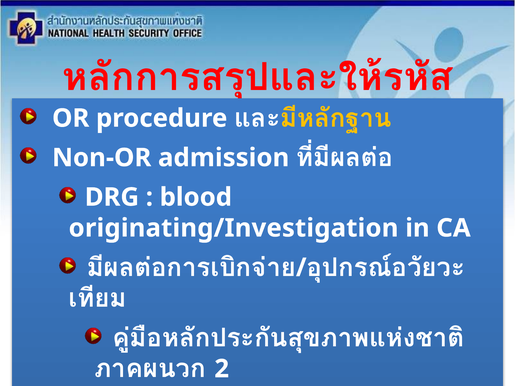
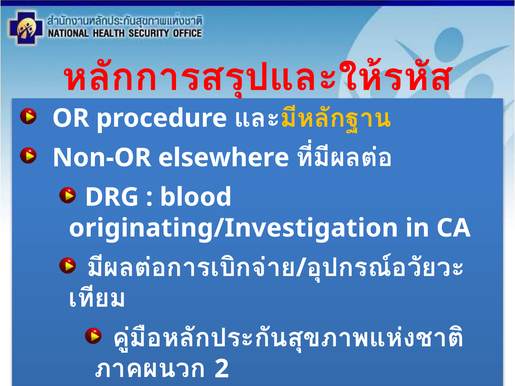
admission: admission -> elsewhere
